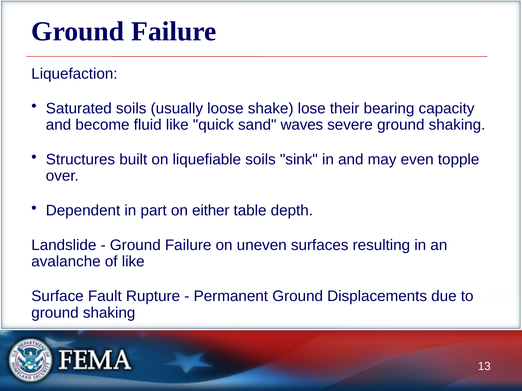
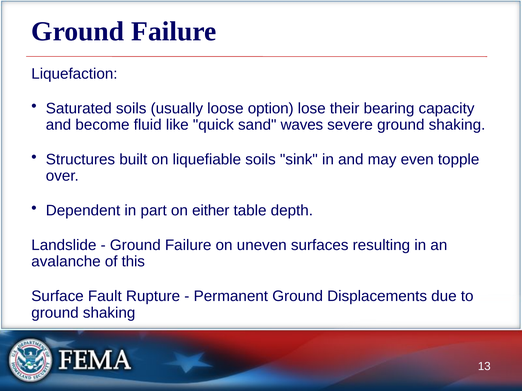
shake: shake -> option
of like: like -> this
